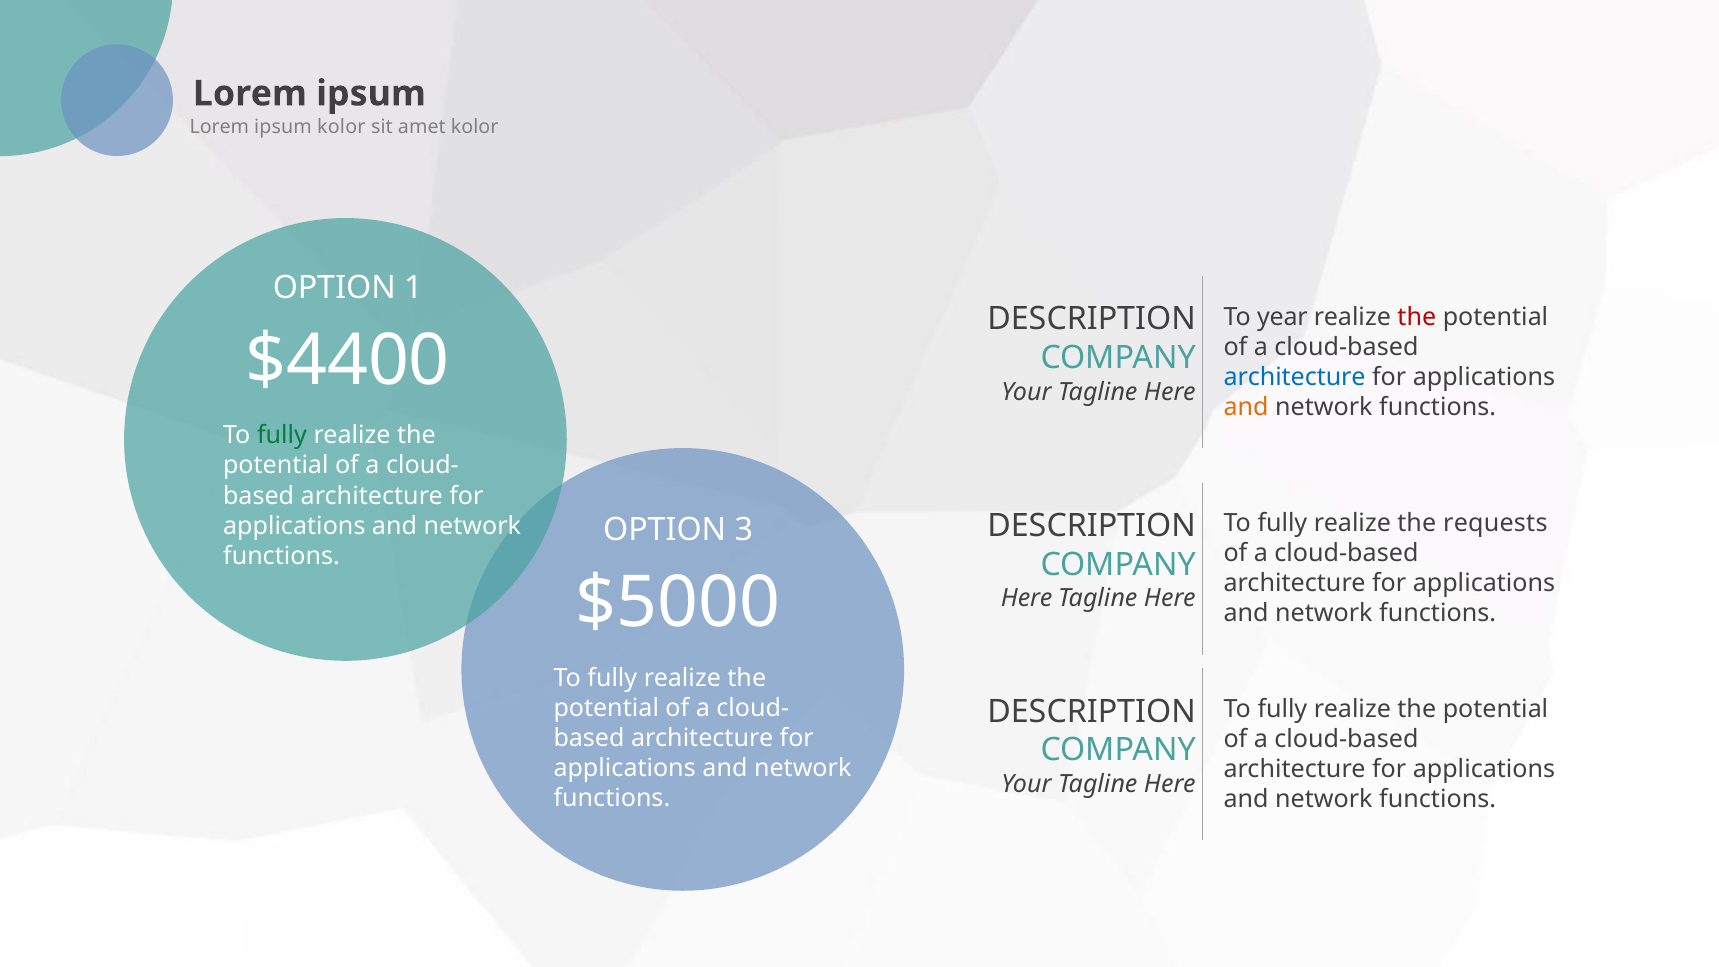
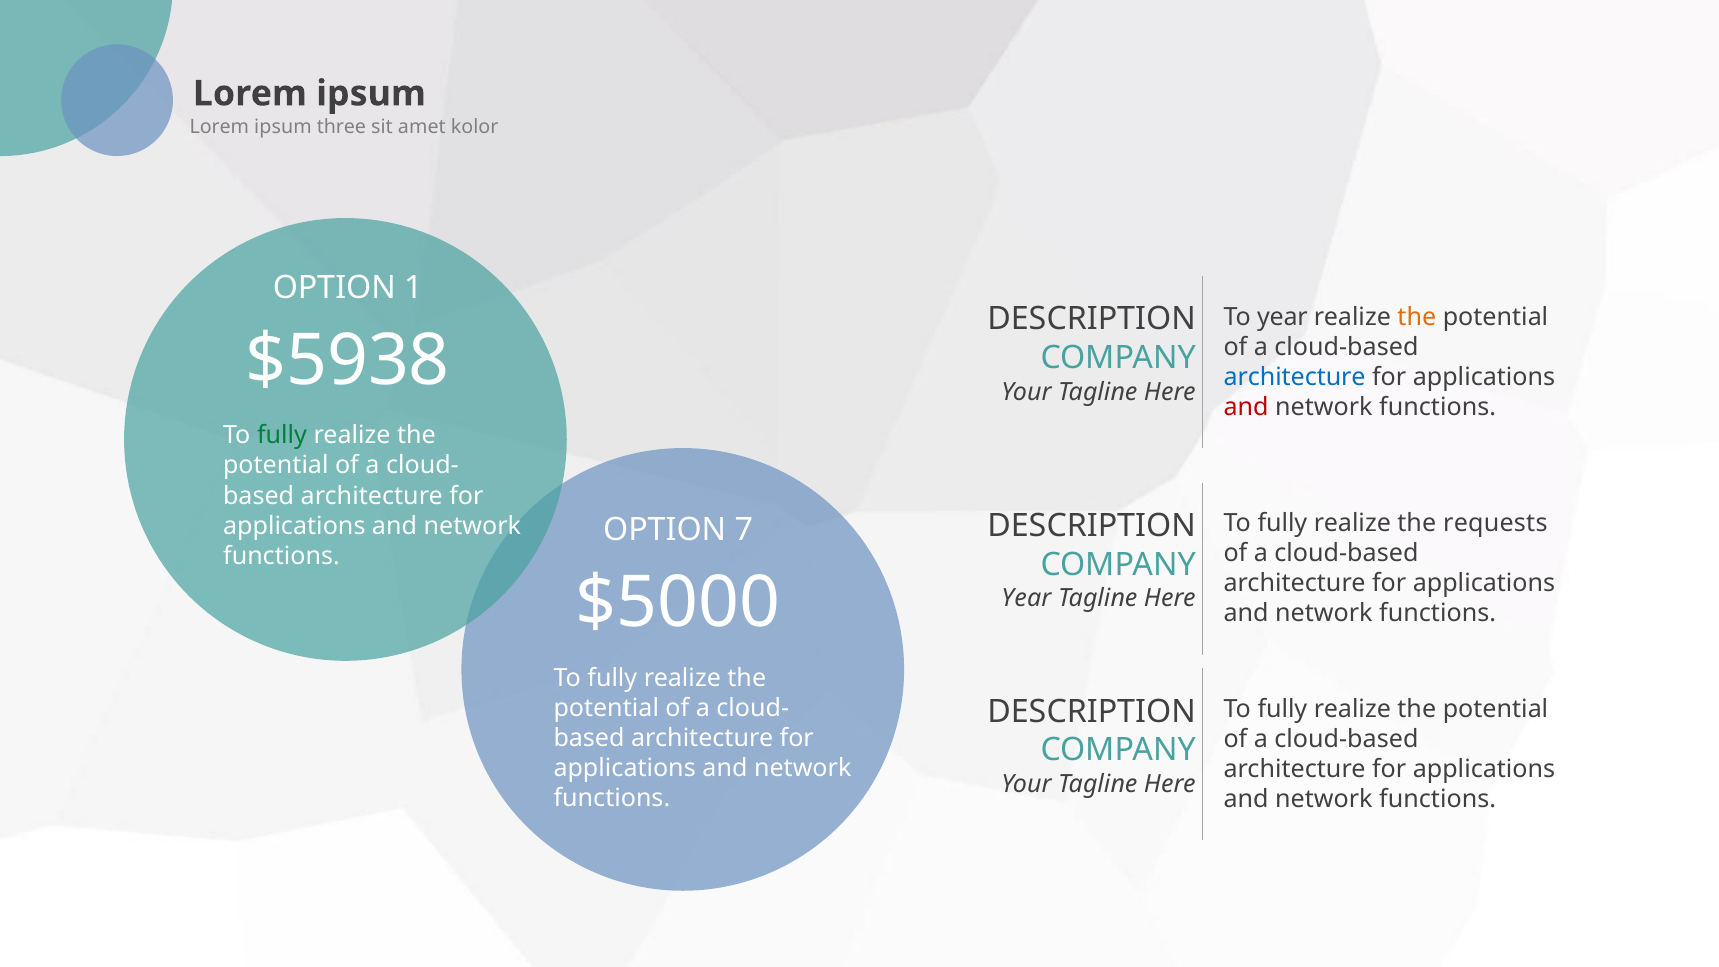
ipsum kolor: kolor -> three
the at (1417, 317) colour: red -> orange
$4400: $4400 -> $5938
and at (1246, 407) colour: orange -> red
3: 3 -> 7
Here at (1027, 598): Here -> Year
